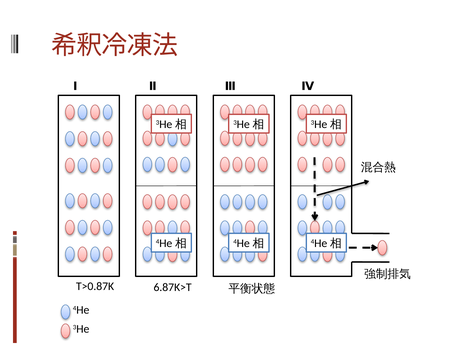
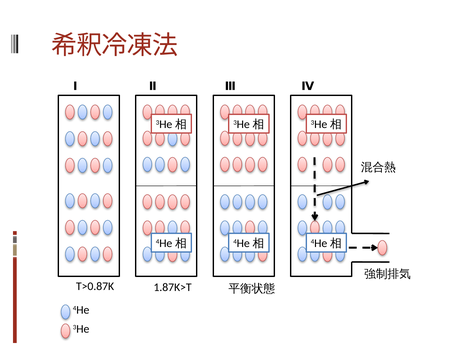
6.87K>T: 6.87K>T -> 1.87K>T
